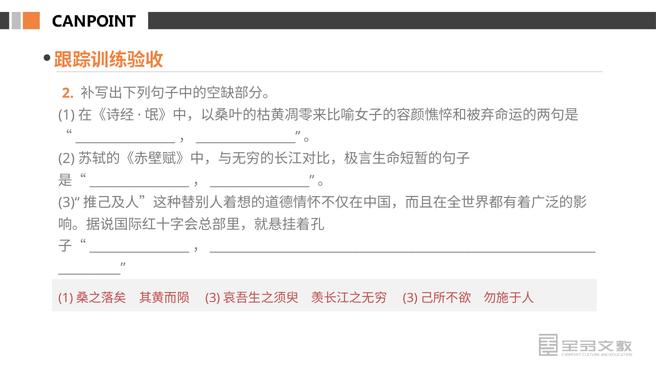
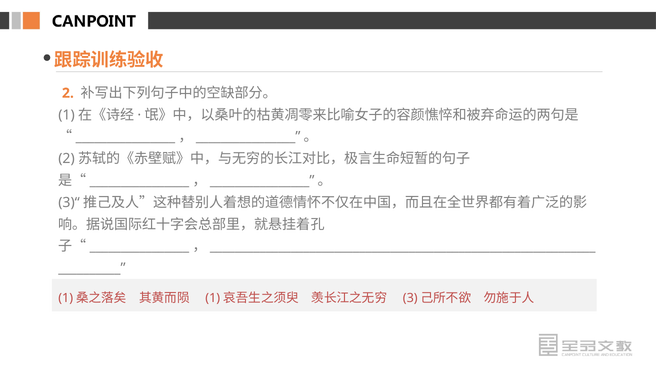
3 at (213, 298): 3 -> 1
